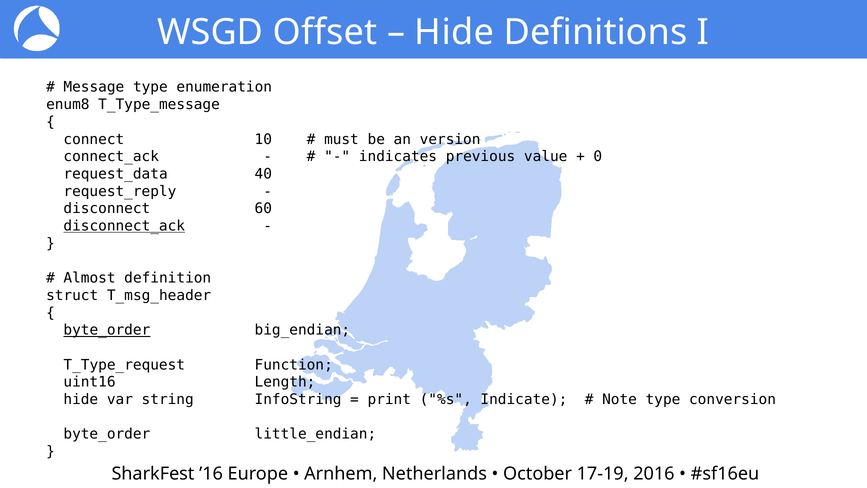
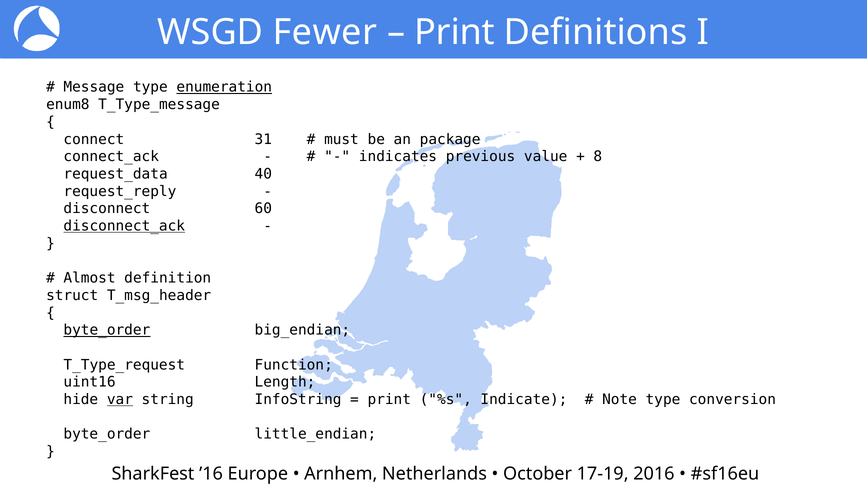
Offset: Offset -> Fewer
Hide at (454, 32): Hide -> Print
enumeration underline: none -> present
10: 10 -> 31
version: version -> package
0: 0 -> 8
var underline: none -> present
